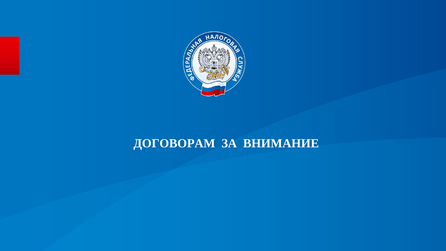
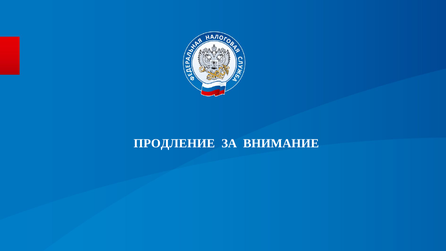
ДОГОВОРАМ: ДОГОВОРАМ -> ПРОДЛЕНИЕ
